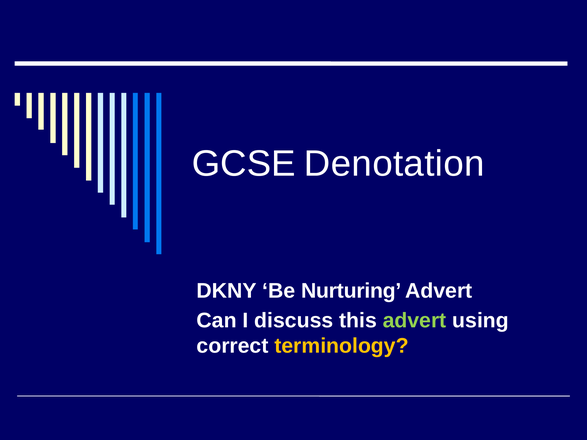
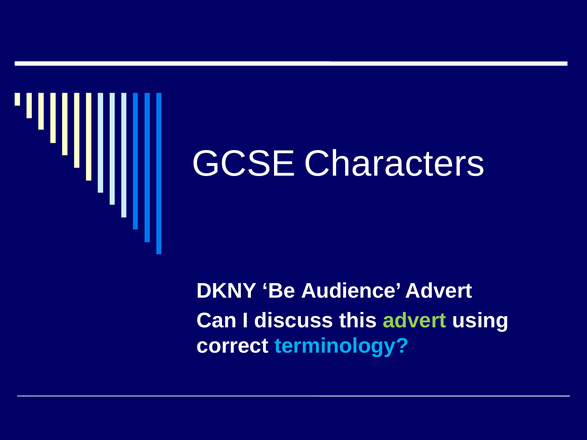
Denotation: Denotation -> Characters
Nurturing: Nurturing -> Audience
terminology colour: yellow -> light blue
